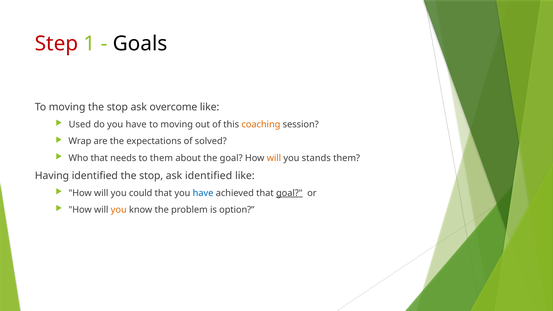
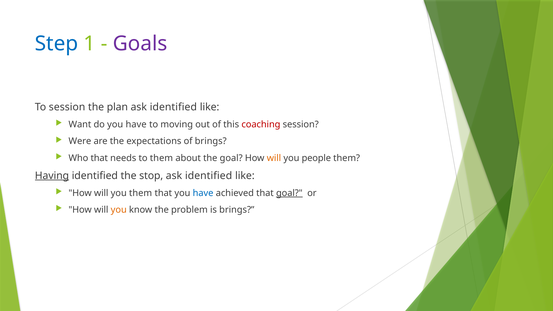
Step colour: red -> blue
Goals colour: black -> purple
moving at (67, 107): moving -> session
stop at (117, 107): stop -> plan
overcome at (173, 107): overcome -> identified
Used: Used -> Want
coaching colour: orange -> red
Wrap: Wrap -> Were
of solved: solved -> brings
stands: stands -> people
Having underline: none -> present
you could: could -> them
is option: option -> brings
